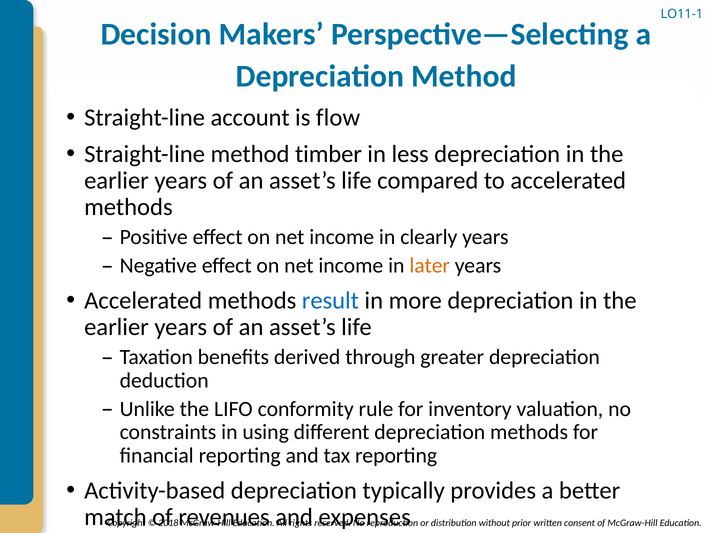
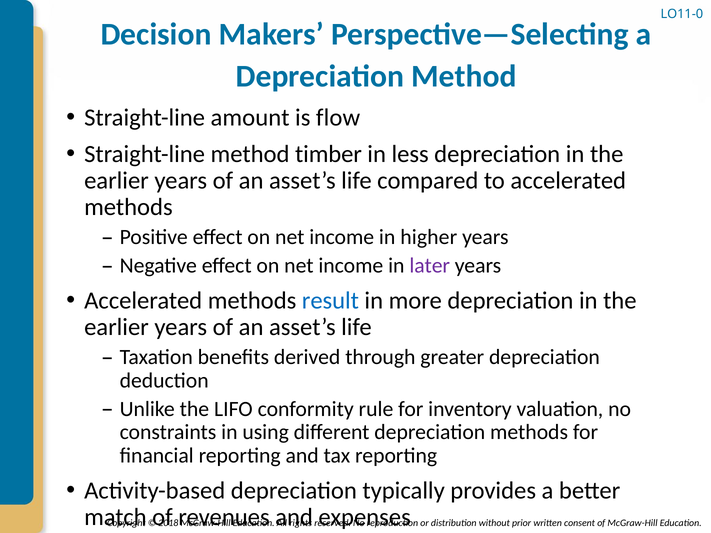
LO11-1: LO11-1 -> LO11-0
account: account -> amount
clearly: clearly -> higher
later colour: orange -> purple
